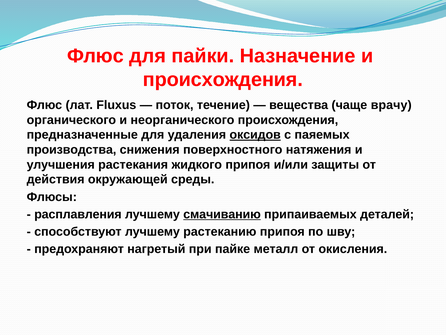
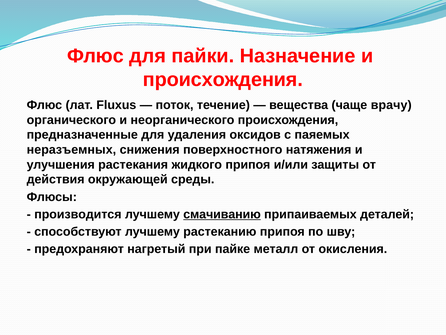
оксидов underline: present -> none
производства: производства -> неразъемных
расплавления: расплавления -> производится
